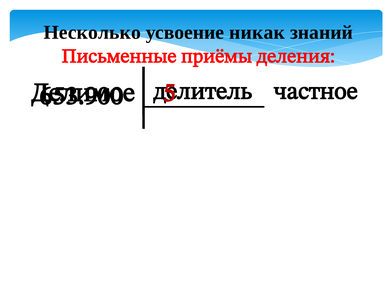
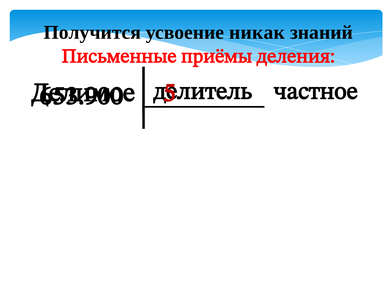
Несколько: Несколько -> Получится
